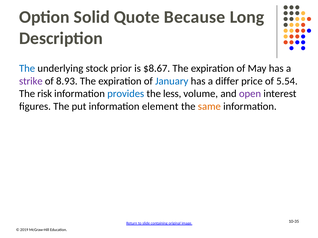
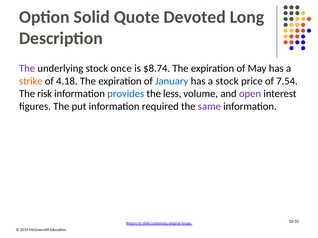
Because: Because -> Devoted
The at (27, 68) colour: blue -> purple
prior: prior -> once
$8.67: $8.67 -> $8.74
strike colour: purple -> orange
8.93: 8.93 -> 4.18
a differ: differ -> stock
5.54: 5.54 -> 7.54
element: element -> required
same colour: orange -> purple
